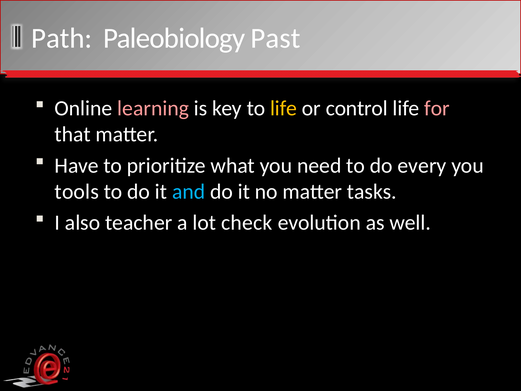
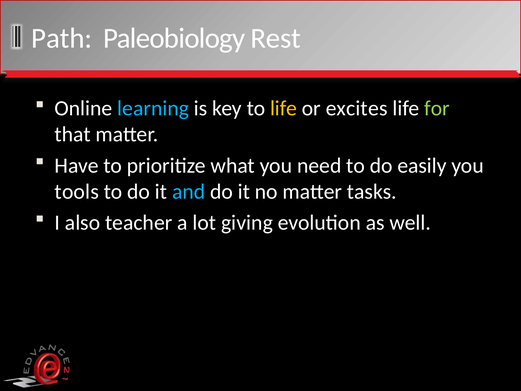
Past: Past -> Rest
learning colour: pink -> light blue
control: control -> excites
for colour: pink -> light green
every: every -> easily
check: check -> giving
